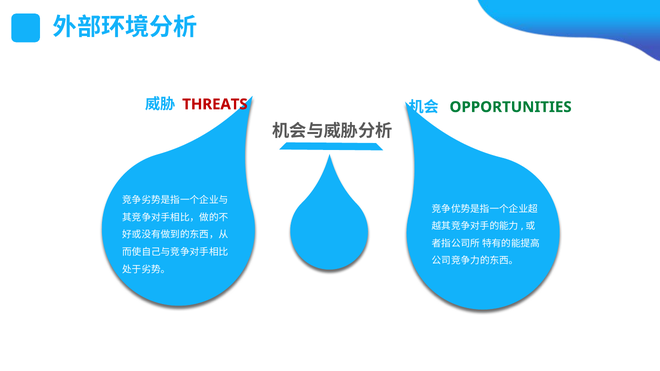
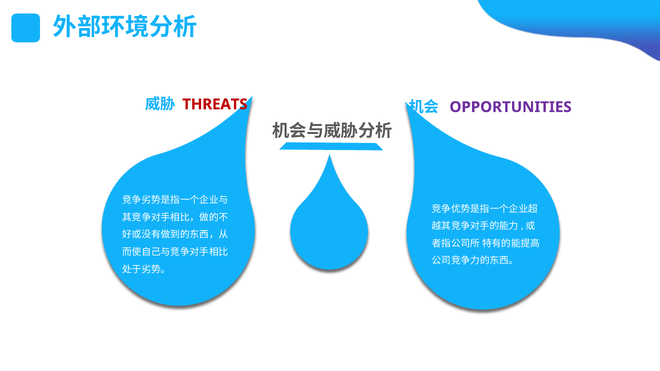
OPPORTUNITIES colour: green -> purple
